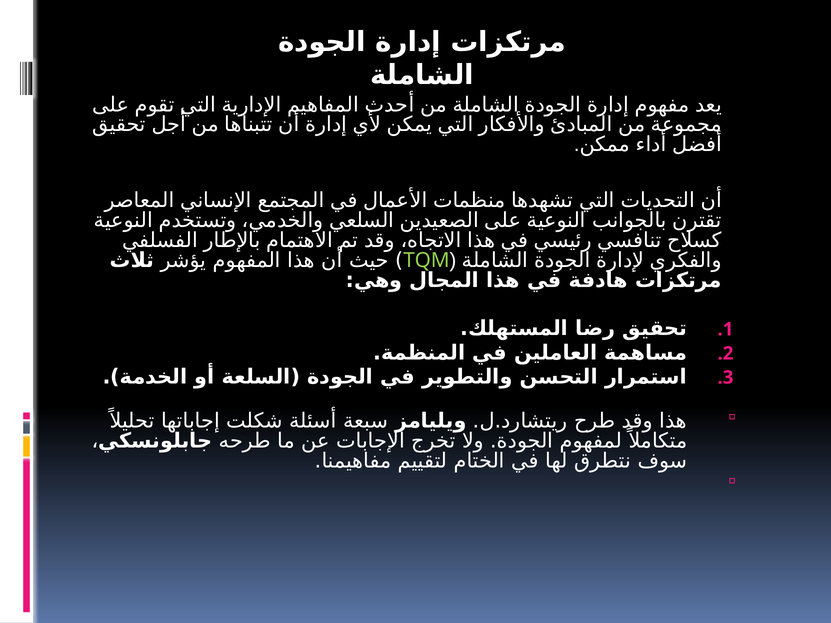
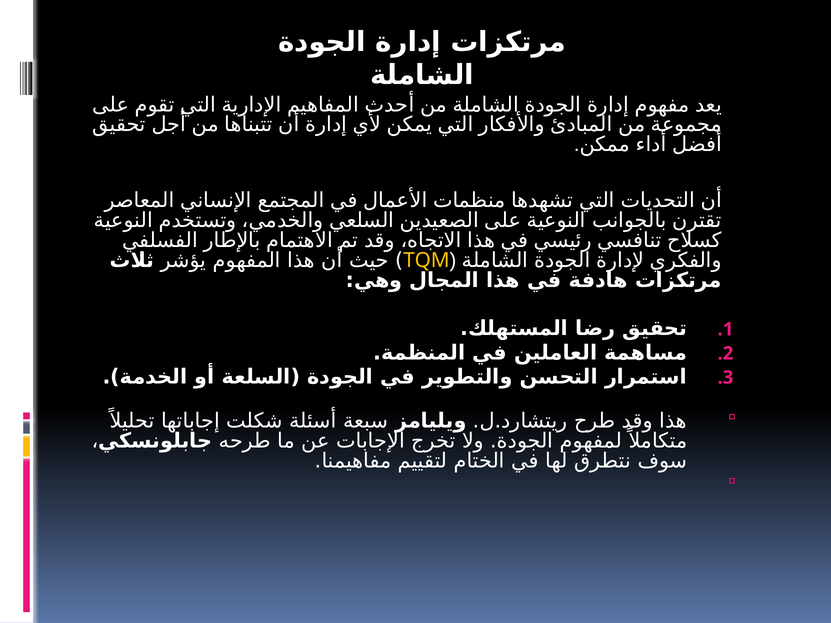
TQM colour: light green -> yellow
